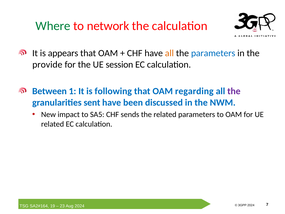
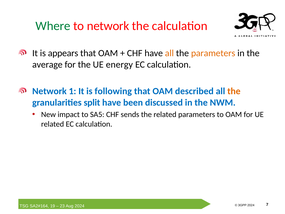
parameters at (213, 53) colour: blue -> orange
provide: provide -> average
session: session -> energy
Between at (49, 91): Between -> Network
regarding: regarding -> described
the at (234, 91) colour: purple -> orange
sent: sent -> split
